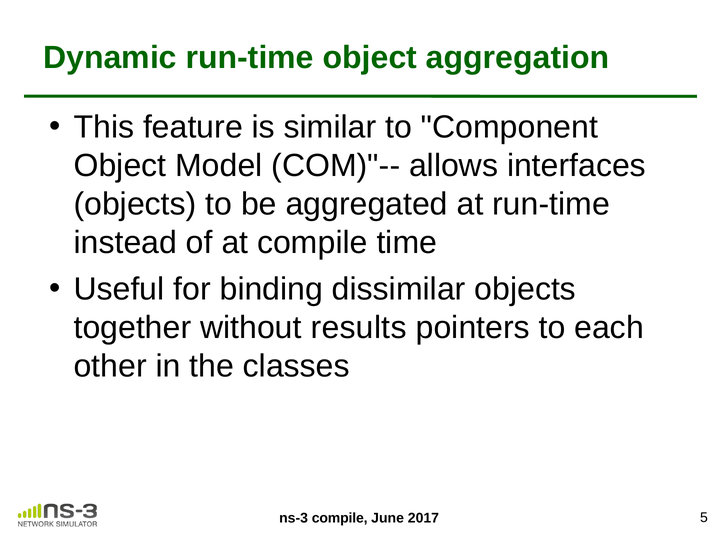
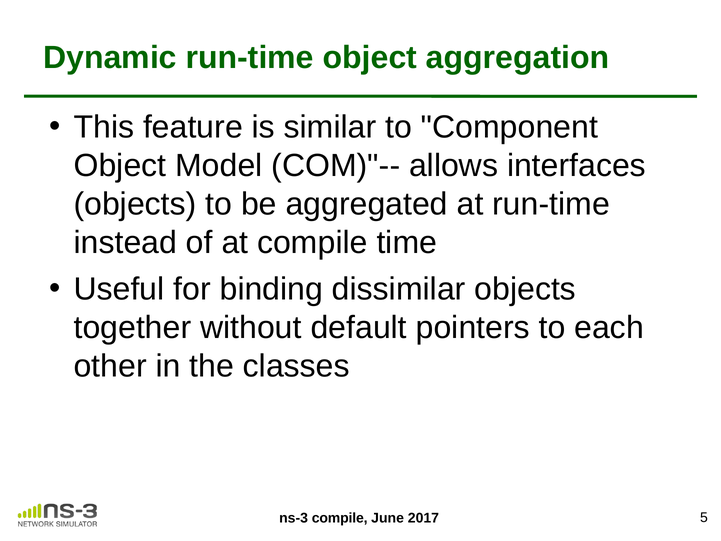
results: results -> default
